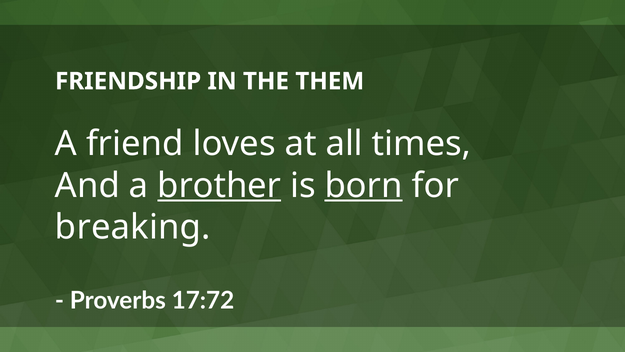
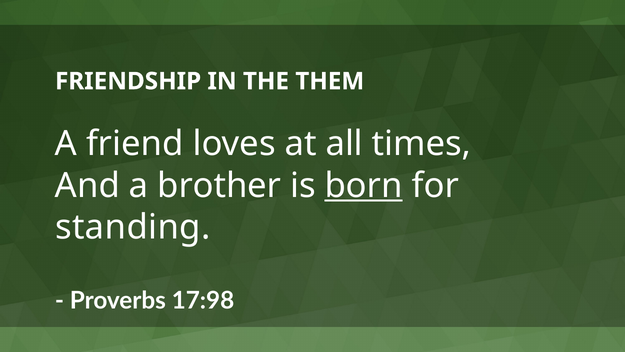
brother underline: present -> none
breaking: breaking -> standing
17:72: 17:72 -> 17:98
